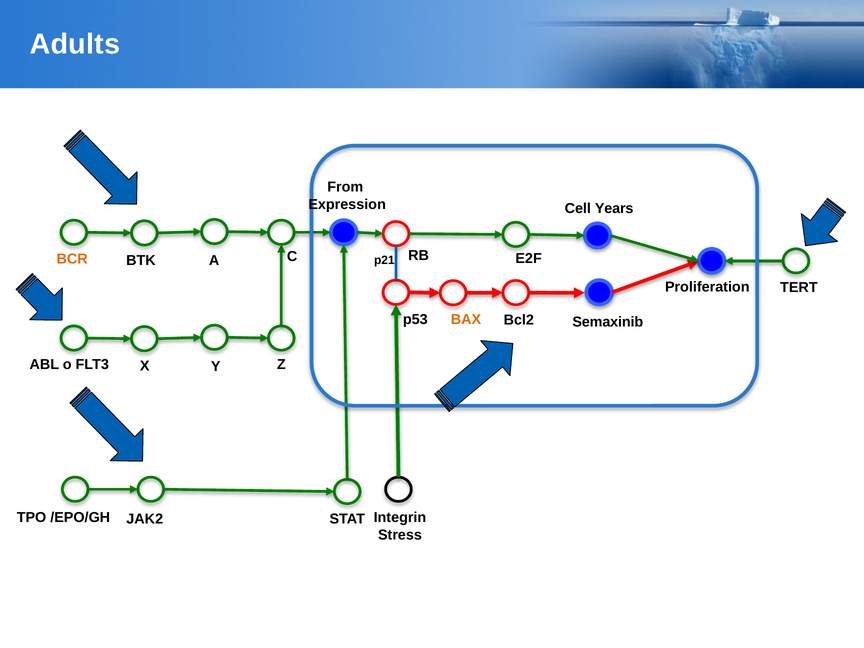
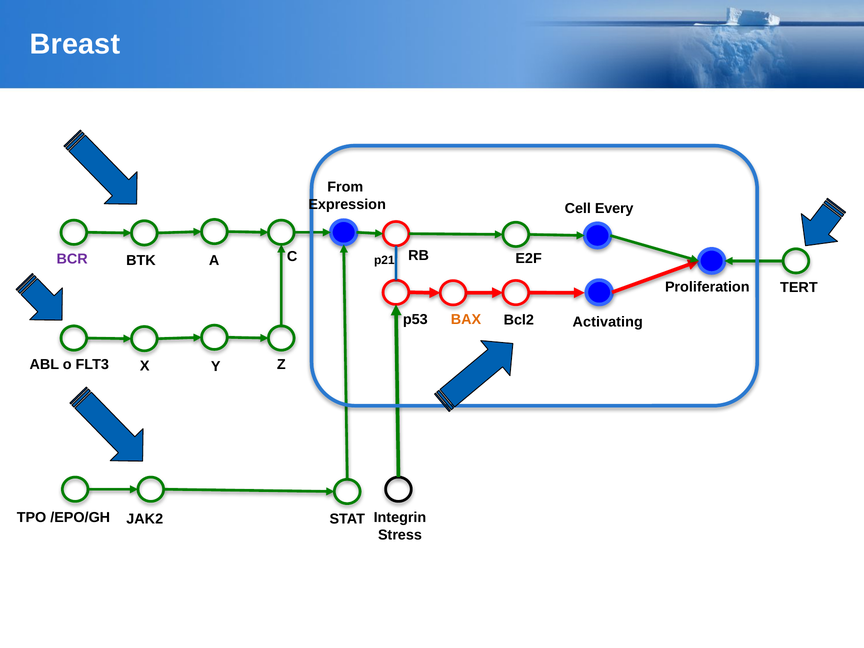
Adults: Adults -> Breast
Years: Years -> Every
BCR colour: orange -> purple
Semaxinib: Semaxinib -> Activating
